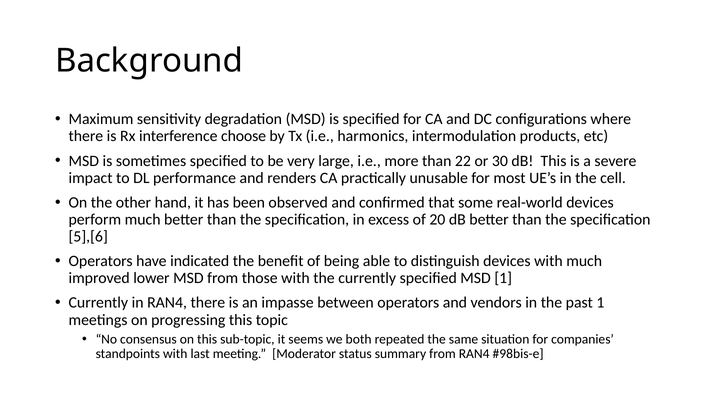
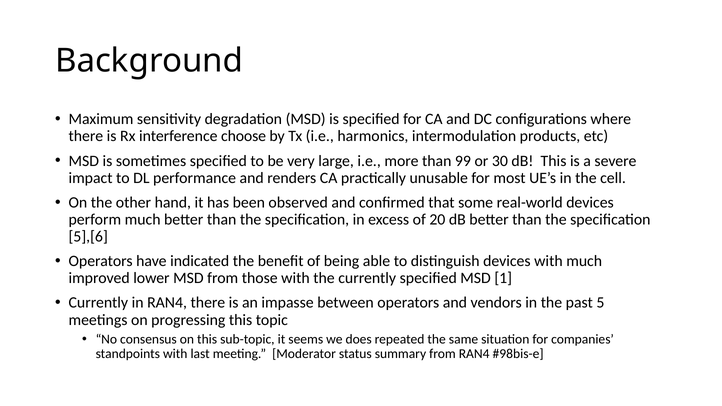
22: 22 -> 99
past 1: 1 -> 5
both: both -> does
